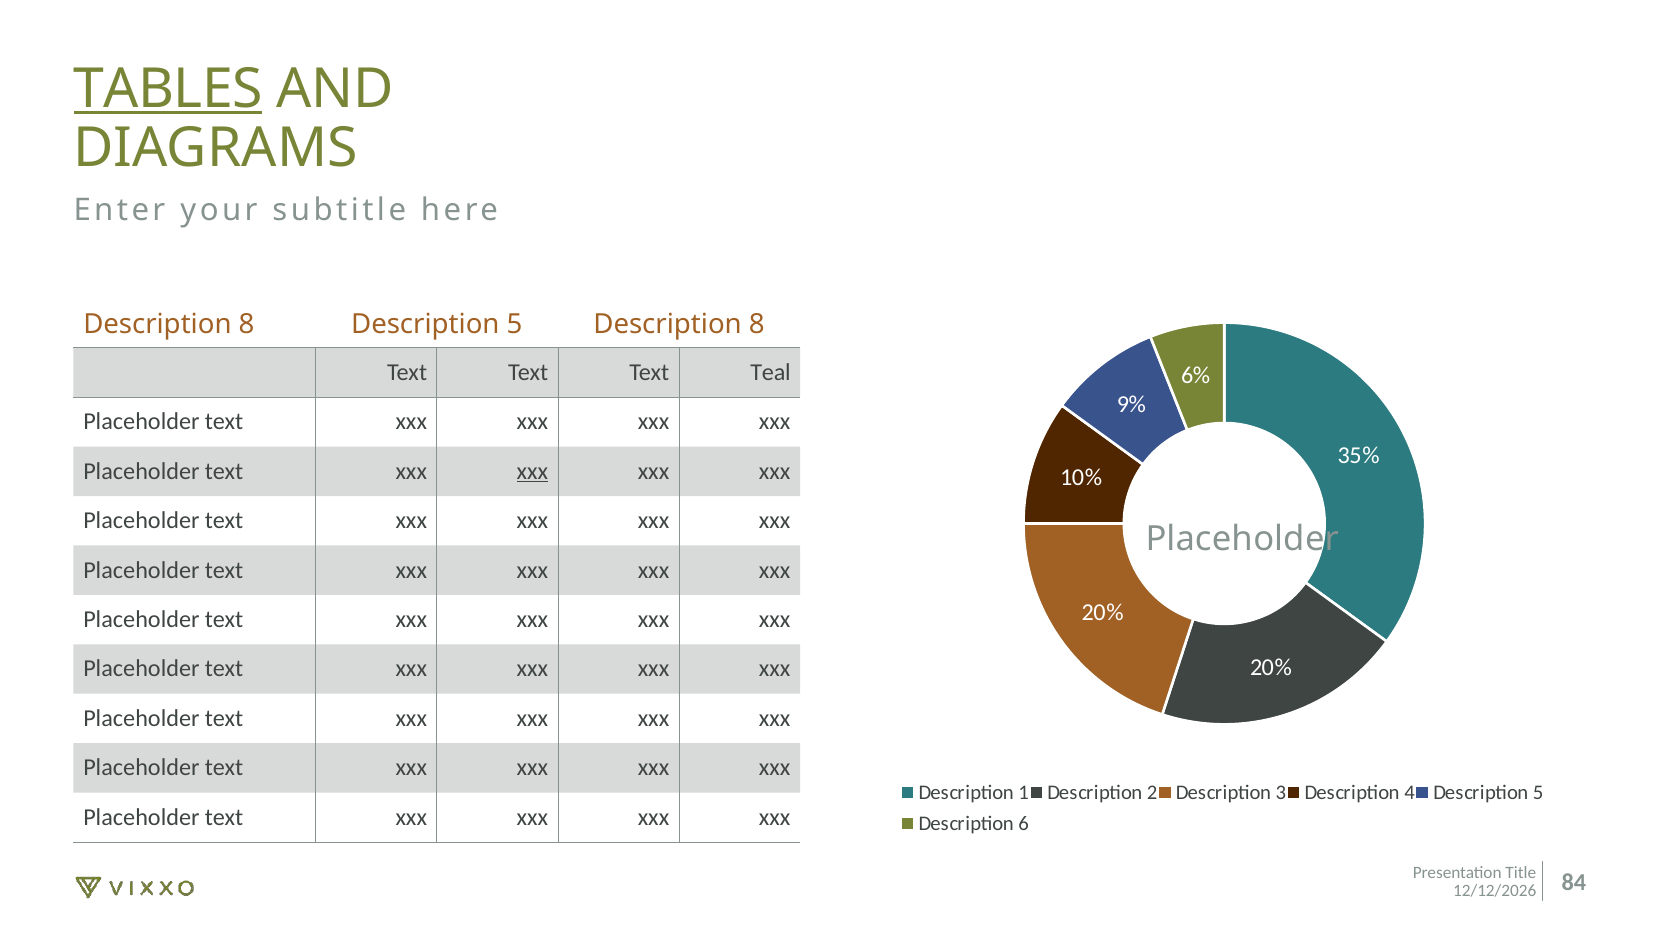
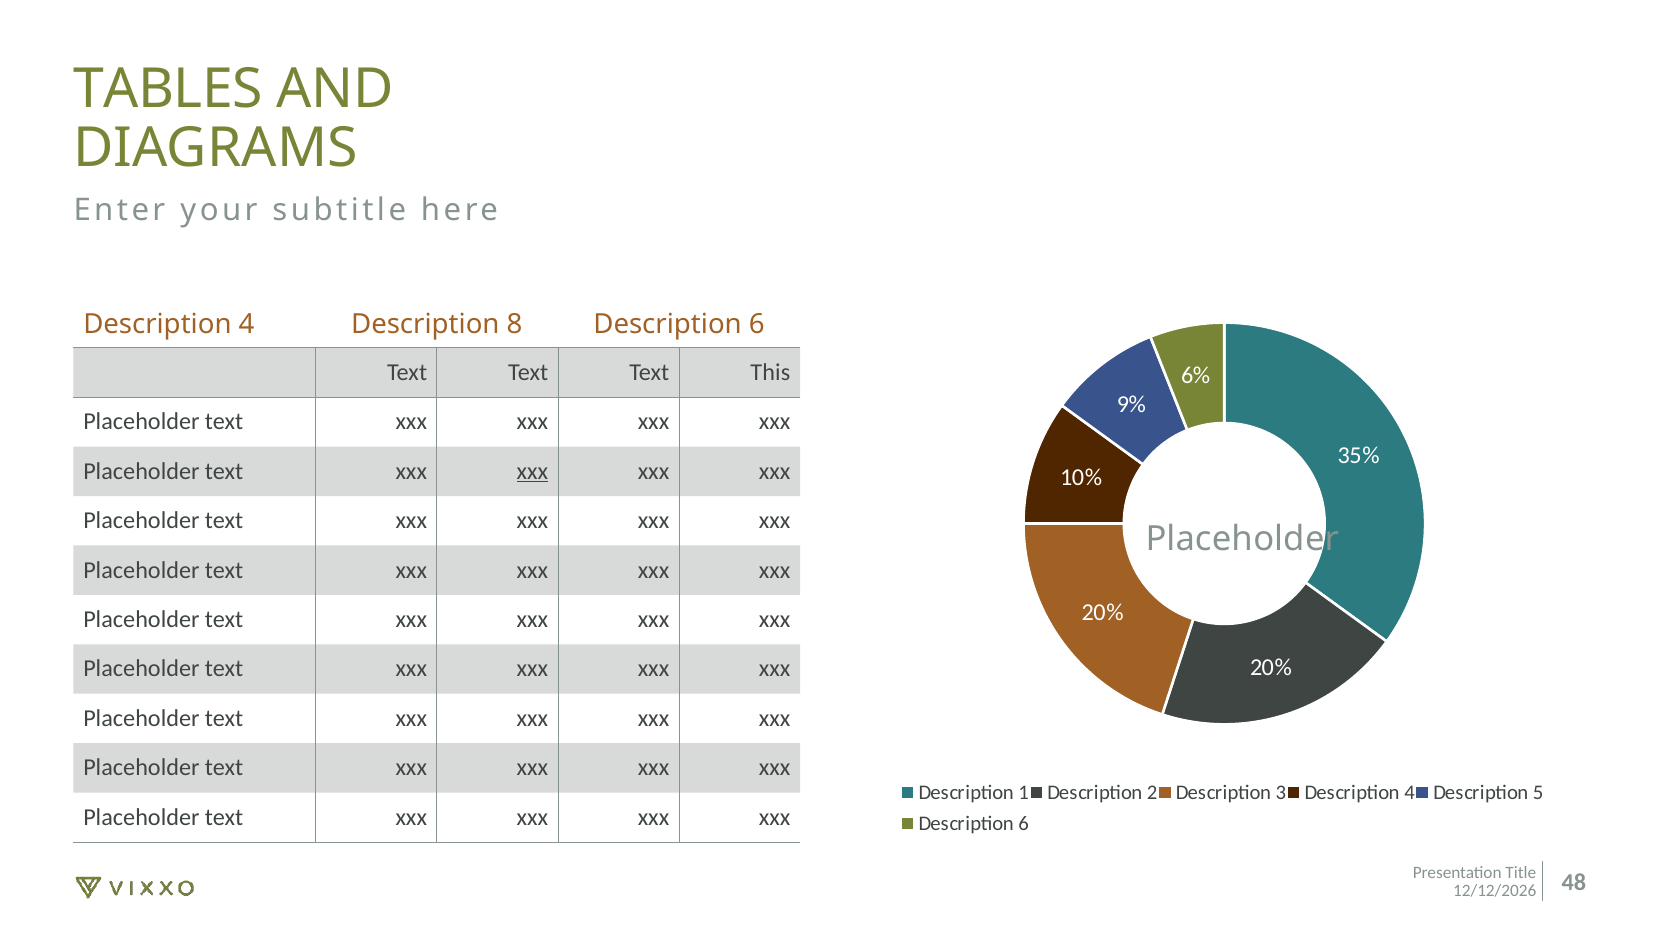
TABLES underline: present -> none
8 at (247, 324): 8 -> 4
5 at (515, 324): 5 -> 8
8 at (757, 324): 8 -> 6
Teal: Teal -> This
84: 84 -> 48
